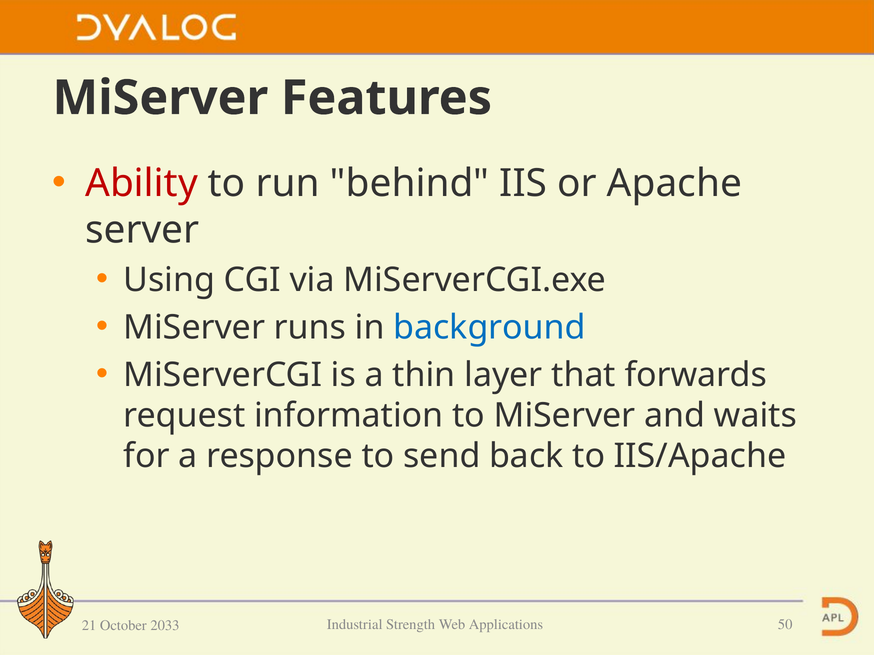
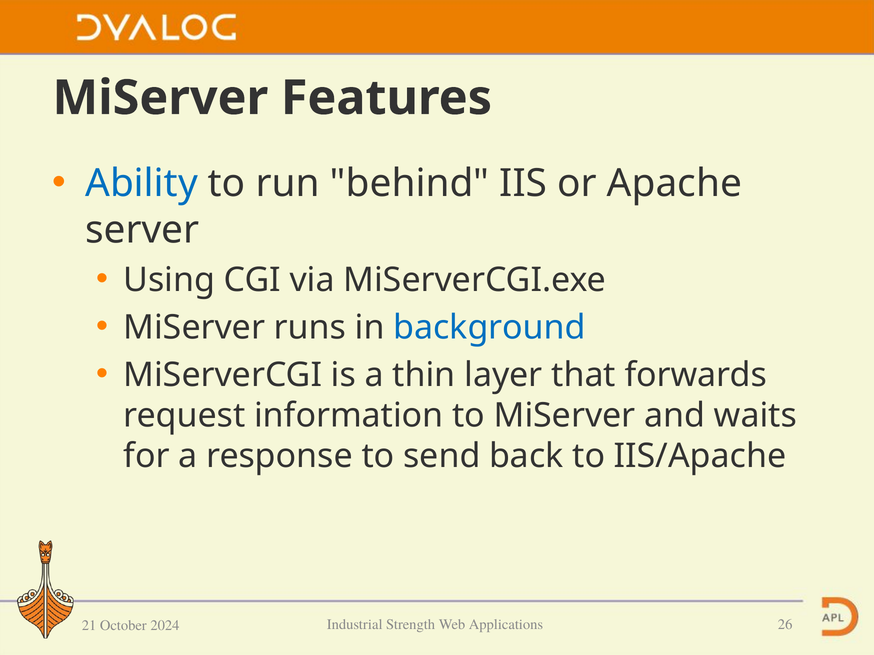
Ability colour: red -> blue
50: 50 -> 26
2033: 2033 -> 2024
